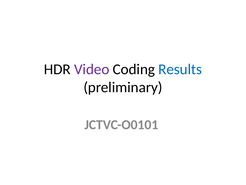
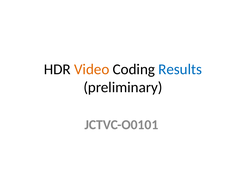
Video colour: purple -> orange
